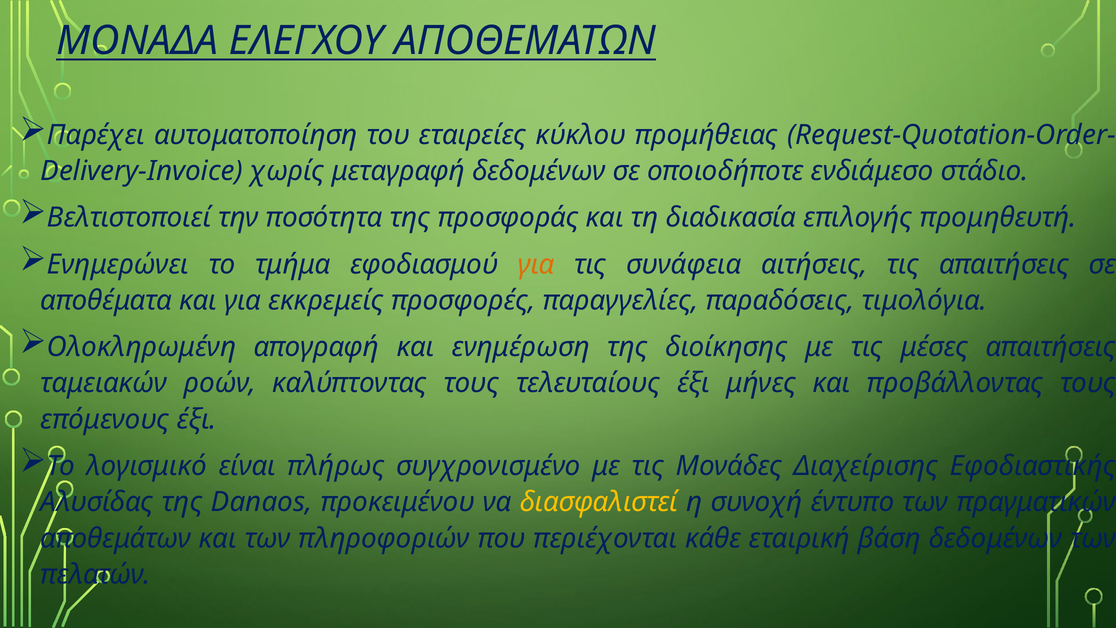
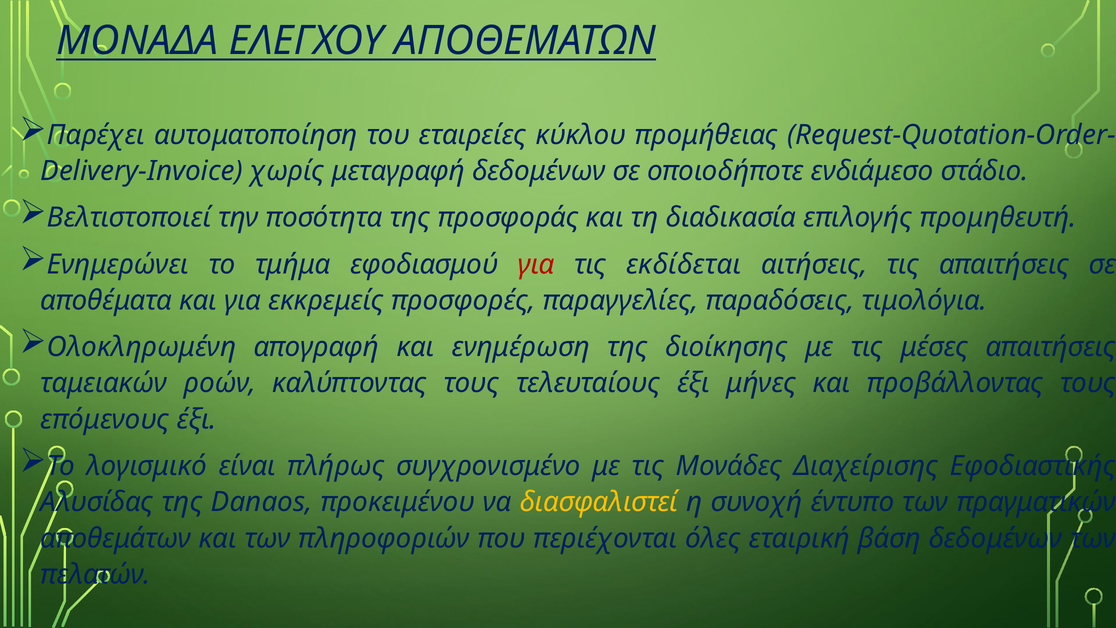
για at (536, 264) colour: orange -> red
συνάφεια: συνάφεια -> εκδίδεται
κάθε: κάθε -> όλες
